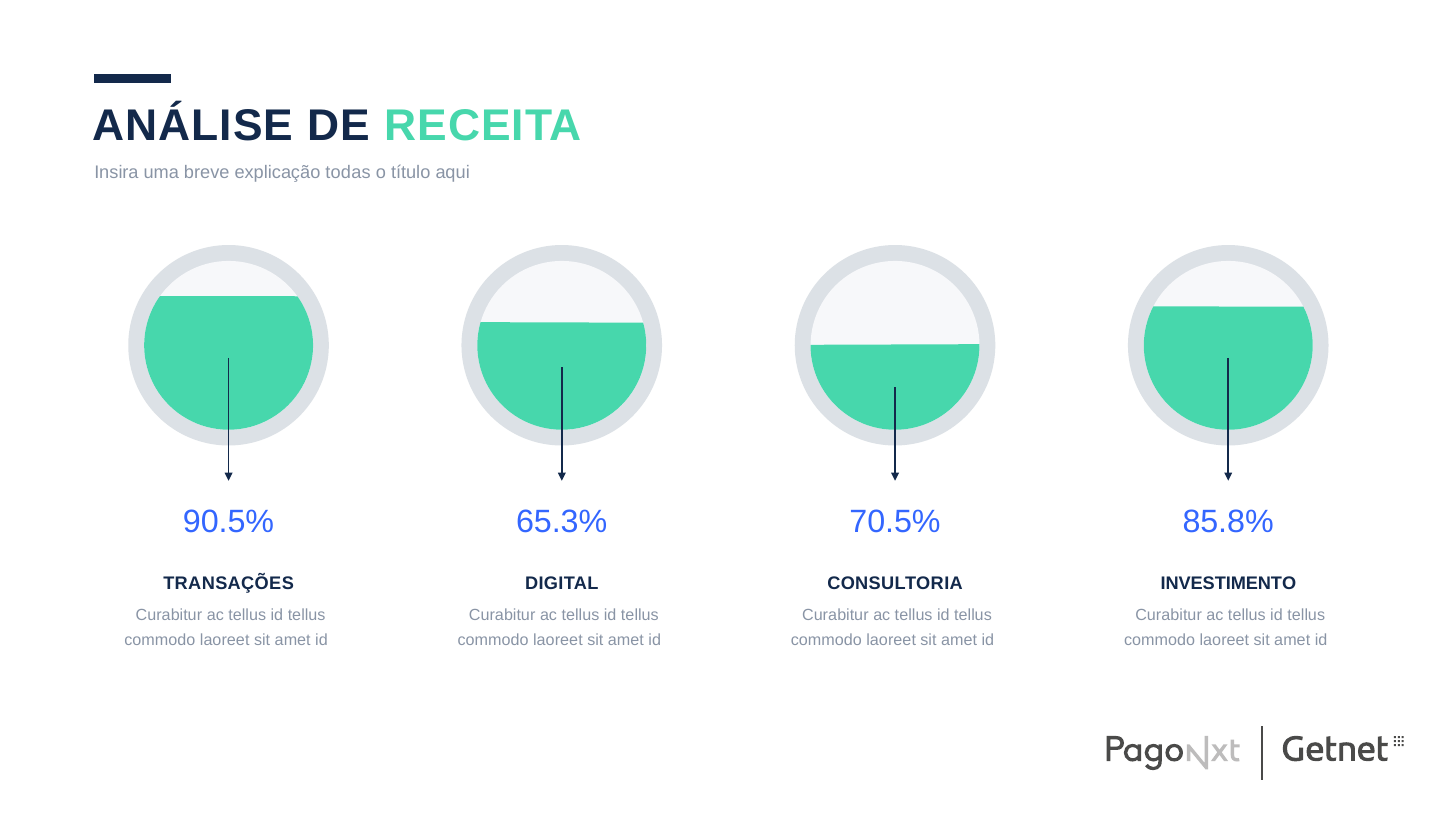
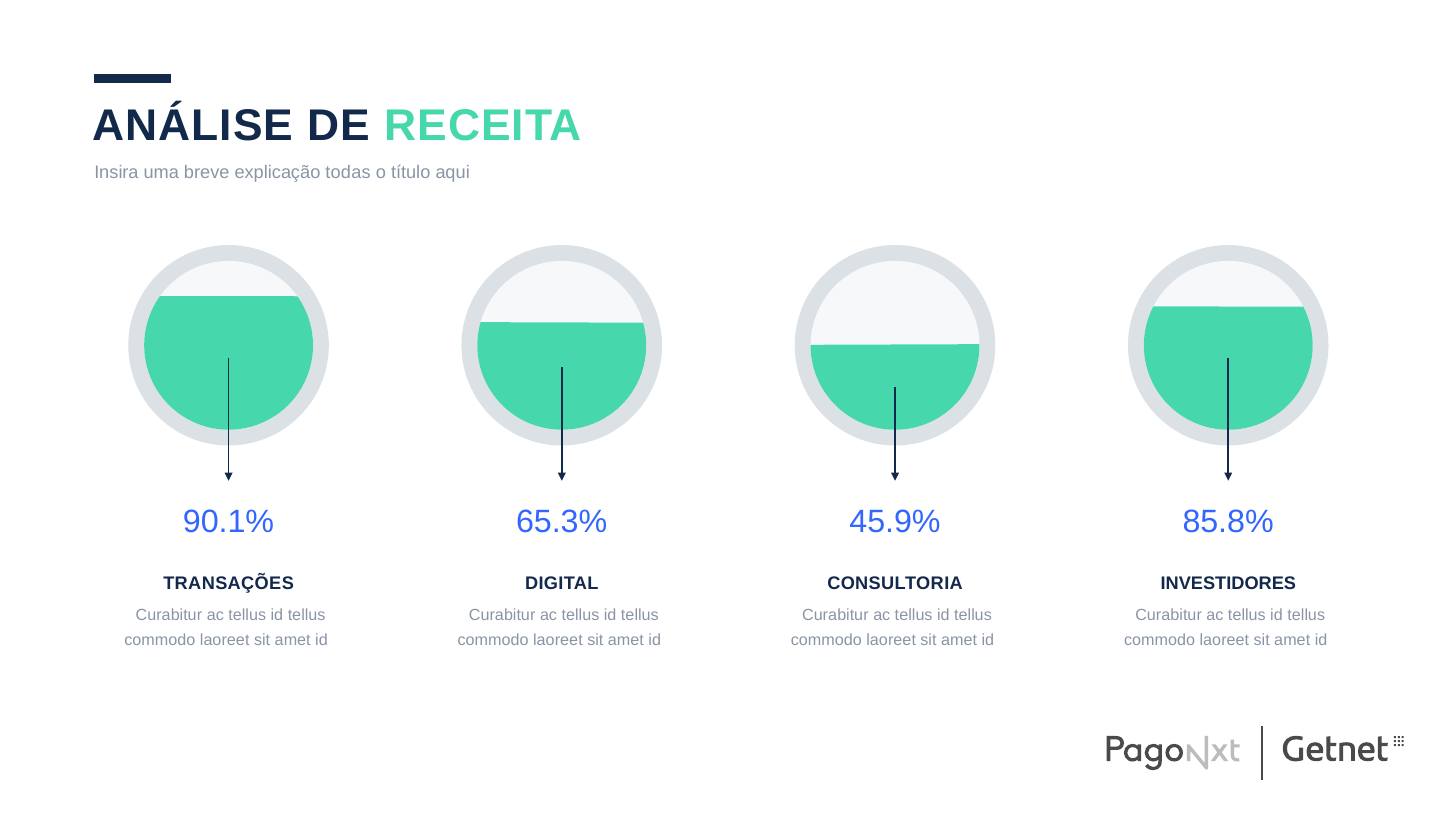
90.5%: 90.5% -> 90.1%
70.5%: 70.5% -> 45.9%
INVESTIMENTO: INVESTIMENTO -> INVESTIDORES
